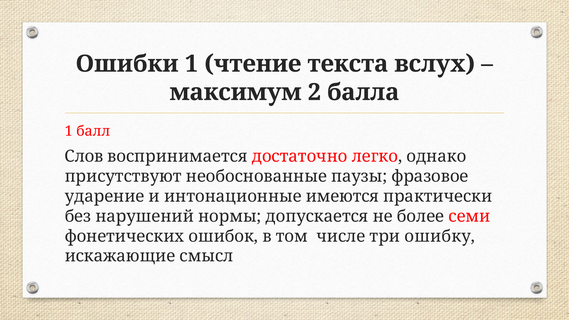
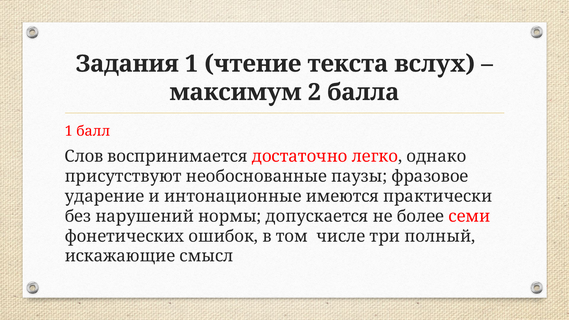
Ошибки: Ошибки -> Задания
ошибку: ошибку -> полный
